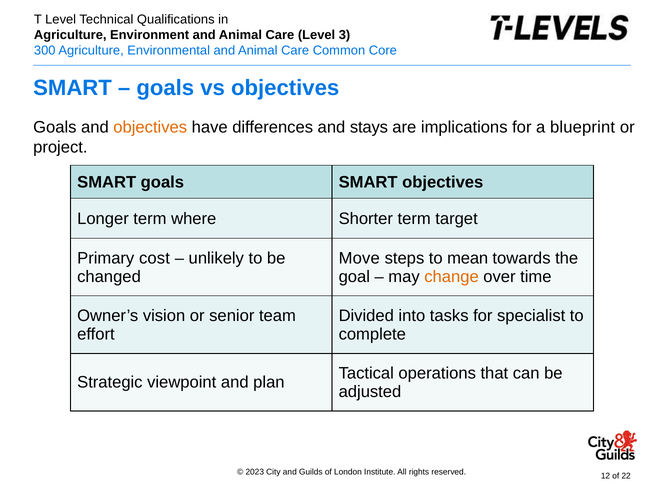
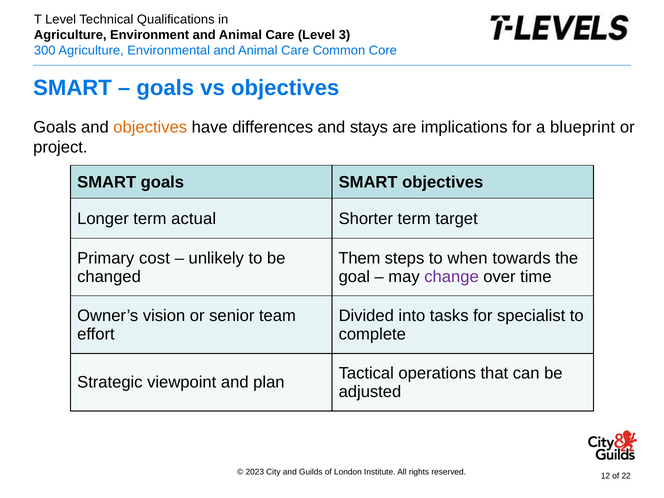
where: where -> actual
Move: Move -> Them
mean: mean -> when
change colour: orange -> purple
